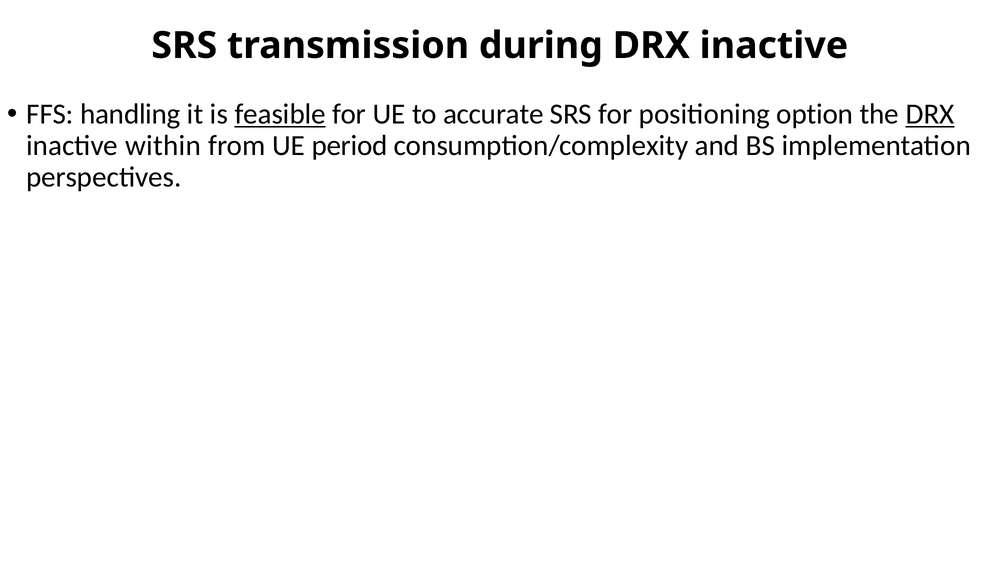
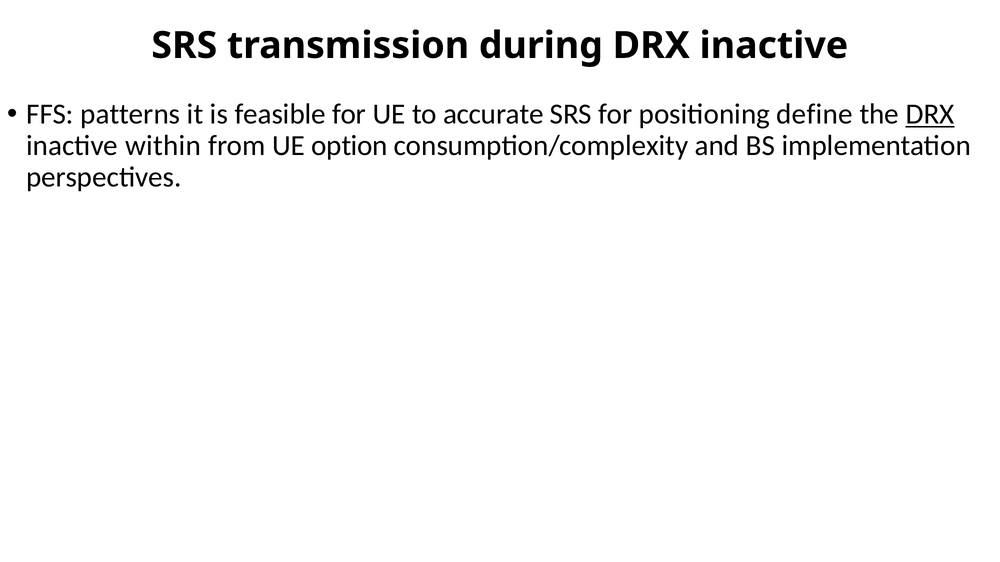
handling: handling -> patterns
feasible underline: present -> none
option: option -> define
period: period -> option
